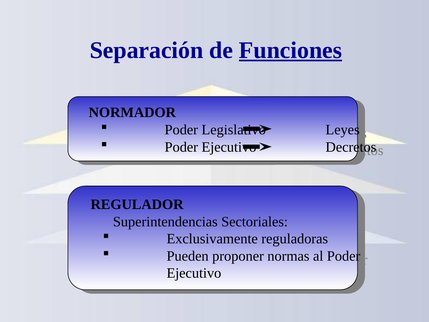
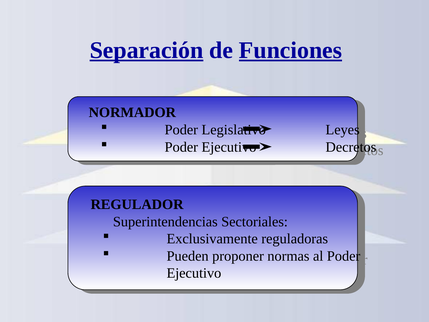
Separación underline: none -> present
